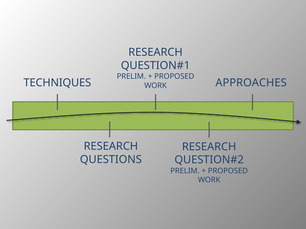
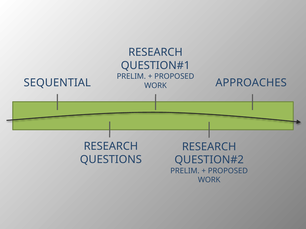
TECHNIQUES: TECHNIQUES -> SEQUENTIAL
